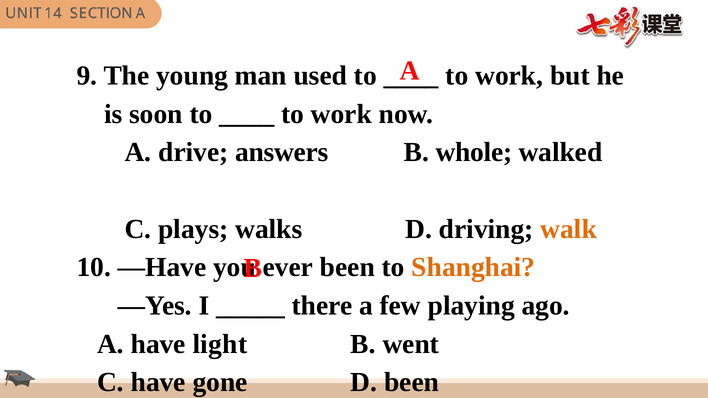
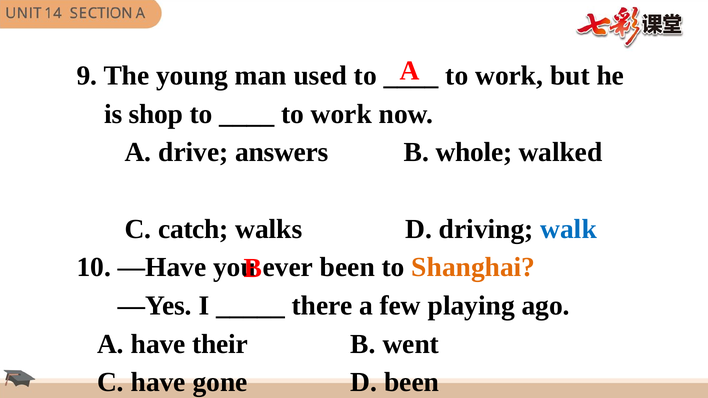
soon: soon -> shop
plays: plays -> catch
walk colour: orange -> blue
light: light -> their
